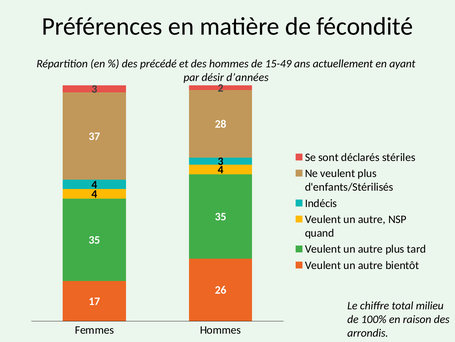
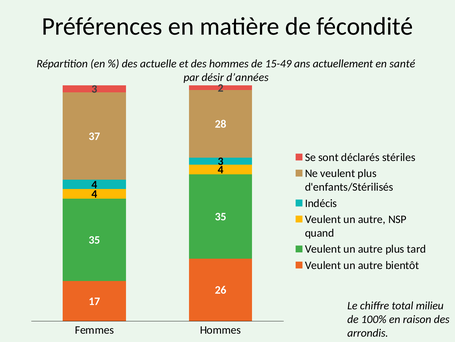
précédé: précédé -> actuelle
ayant: ayant -> santé
